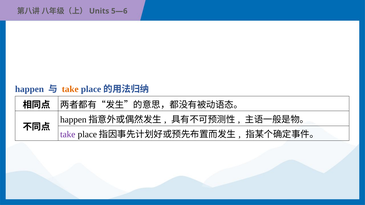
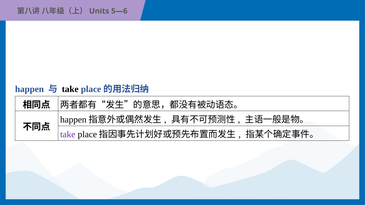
take at (70, 89) colour: orange -> black
